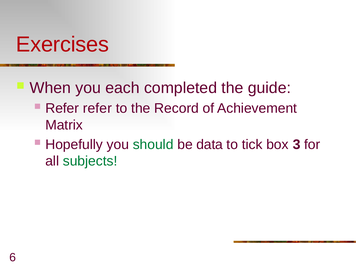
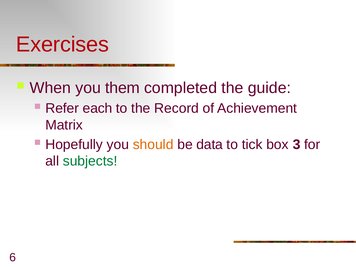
each: each -> them
Refer refer: refer -> each
should colour: green -> orange
